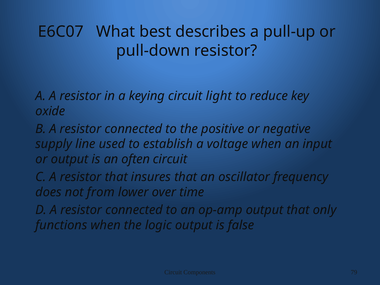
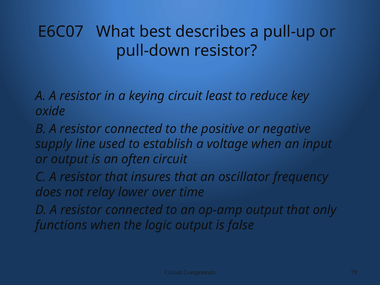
light: light -> least
from: from -> relay
